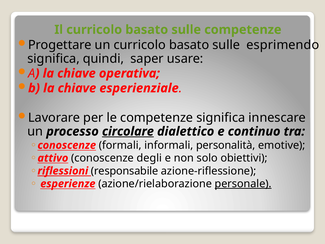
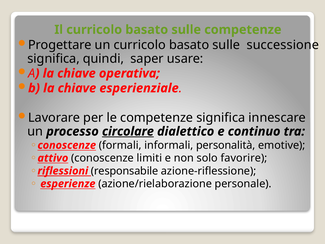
esprimendo: esprimendo -> successione
degli: degli -> limiti
obiettivi: obiettivi -> favorire
personale underline: present -> none
